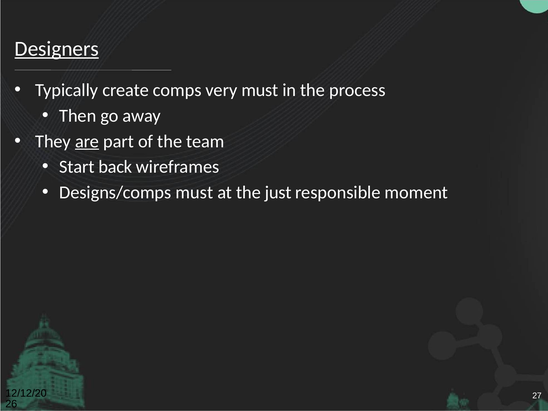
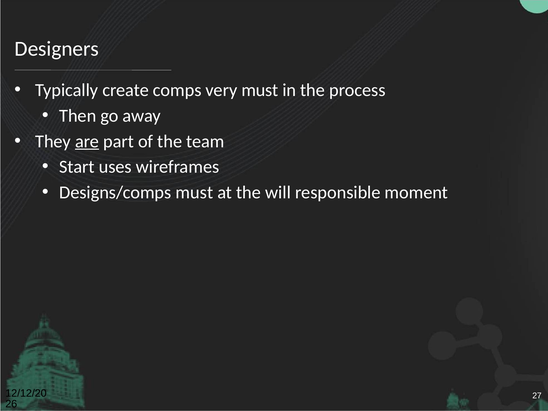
Designers underline: present -> none
back: back -> uses
just: just -> will
